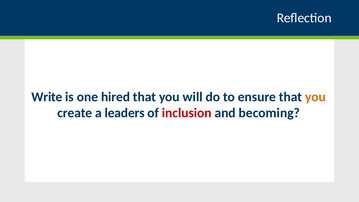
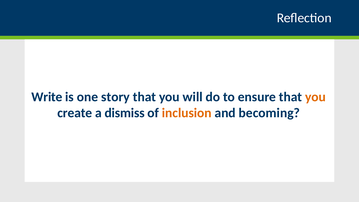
hired: hired -> story
leaders: leaders -> dismiss
inclusion colour: red -> orange
